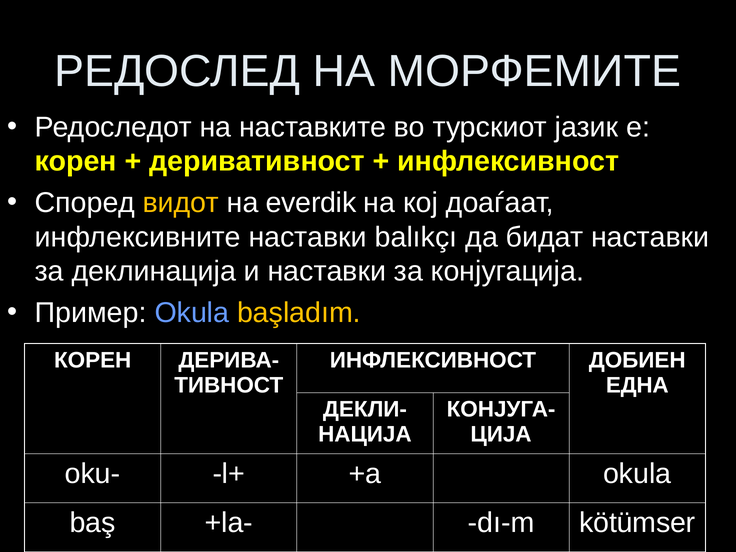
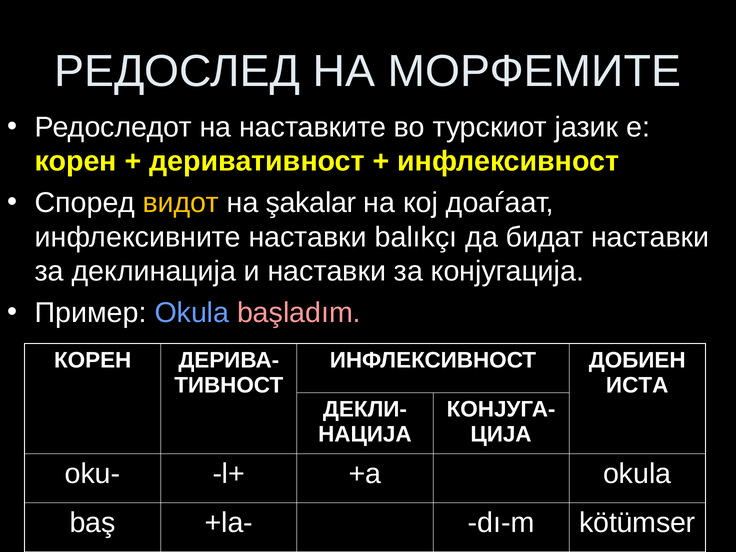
everdik: everdik -> şakalar
başladım colour: yellow -> pink
ЕДНА: ЕДНА -> ИСТА
